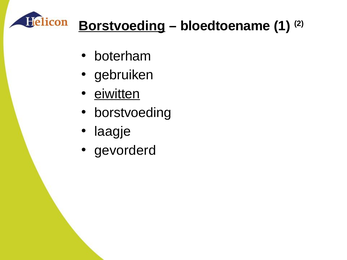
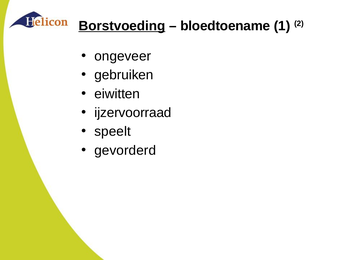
boterham: boterham -> ongeveer
eiwitten underline: present -> none
borstvoeding at (133, 113): borstvoeding -> ijzervoorraad
laagje: laagje -> speelt
